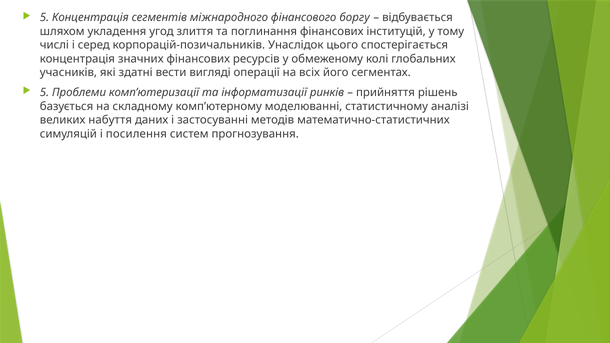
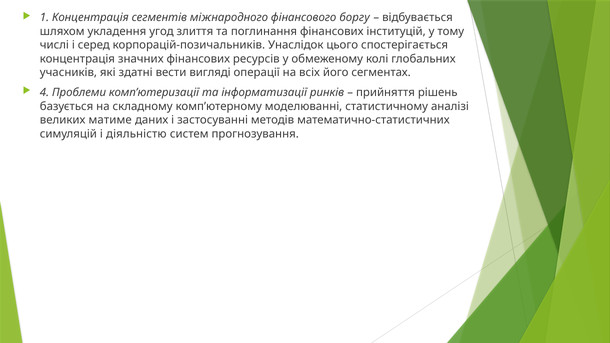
5 at (44, 18): 5 -> 1
5 at (44, 93): 5 -> 4
набуття: набуття -> матиме
посилення: посилення -> діяльністю
